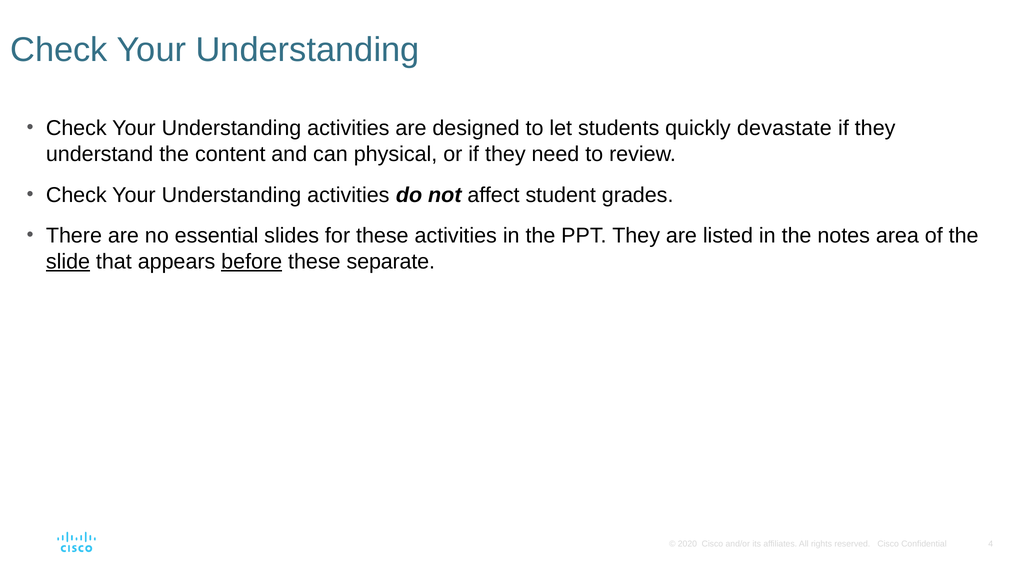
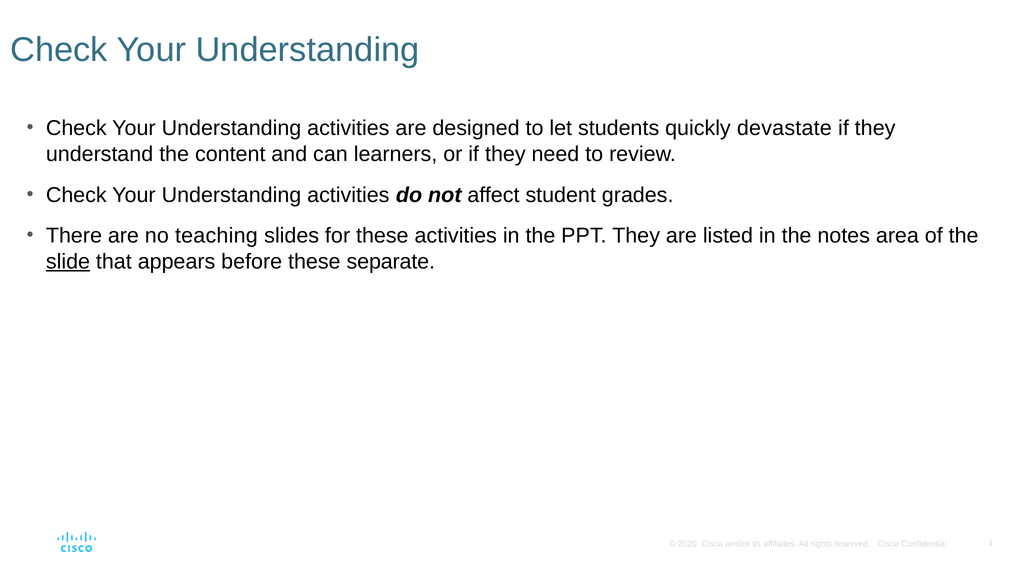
physical: physical -> learners
essential: essential -> teaching
before underline: present -> none
